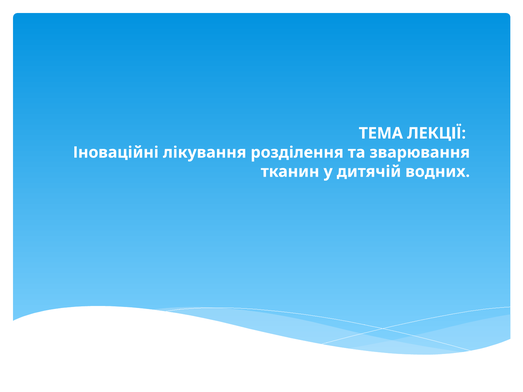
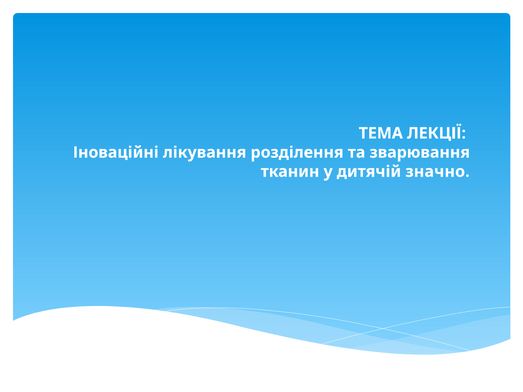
водних: водних -> значно
